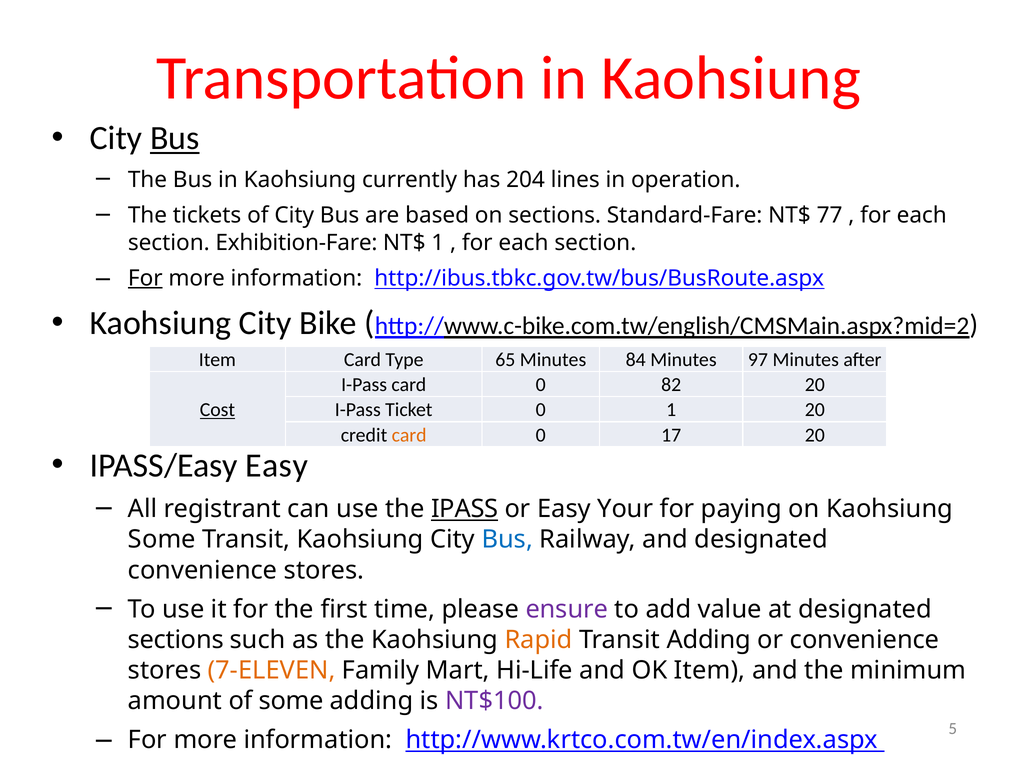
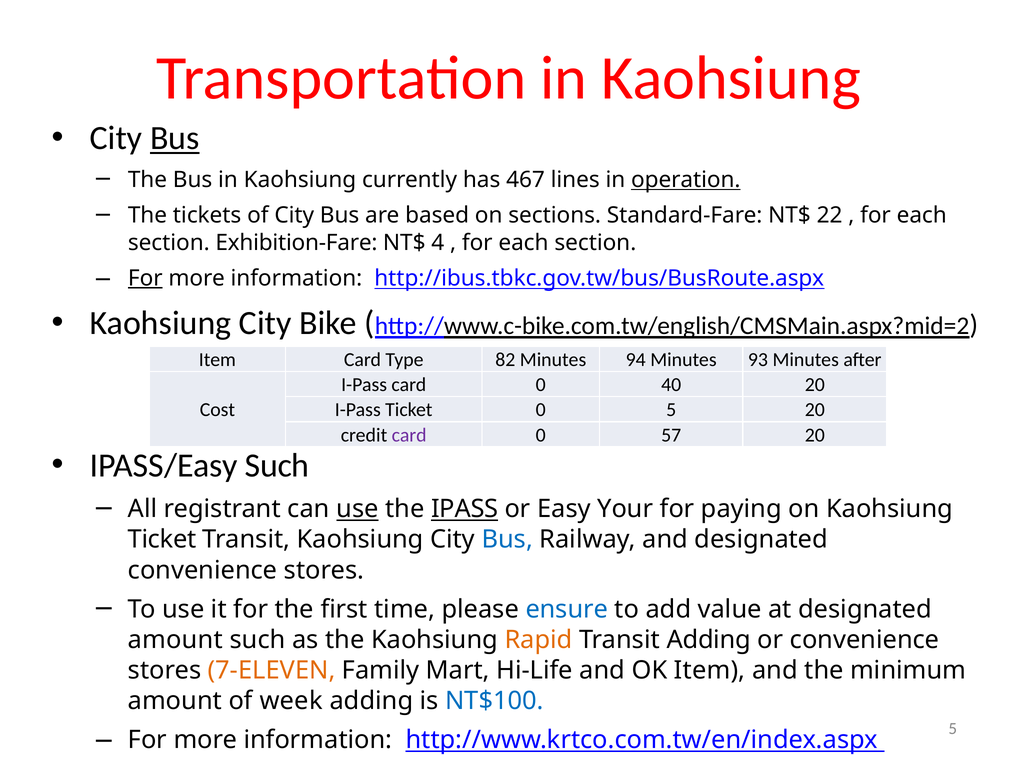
204: 204 -> 467
operation underline: none -> present
77: 77 -> 22
NT$ 1: 1 -> 4
65: 65 -> 82
84: 84 -> 94
97: 97 -> 93
82: 82 -> 40
Cost underline: present -> none
0 1: 1 -> 5
card at (409, 435) colour: orange -> purple
17: 17 -> 57
IPASS/Easy Easy: Easy -> Such
use at (357, 509) underline: none -> present
Some at (162, 540): Some -> Ticket
ensure colour: purple -> blue
sections at (176, 640): sections -> amount
of some: some -> week
NT$100 colour: purple -> blue
